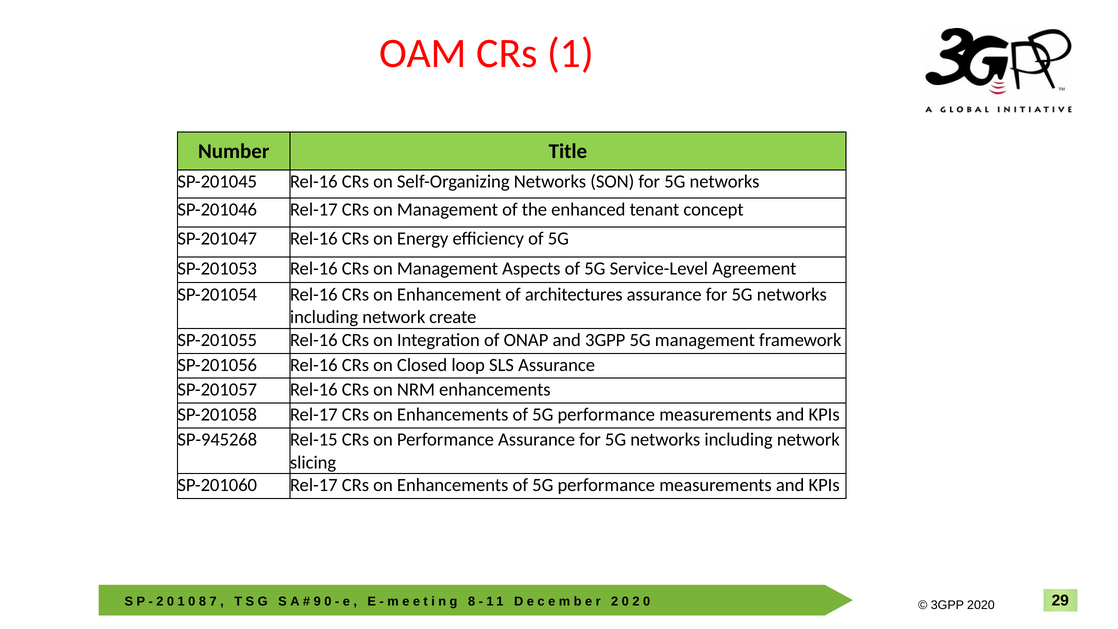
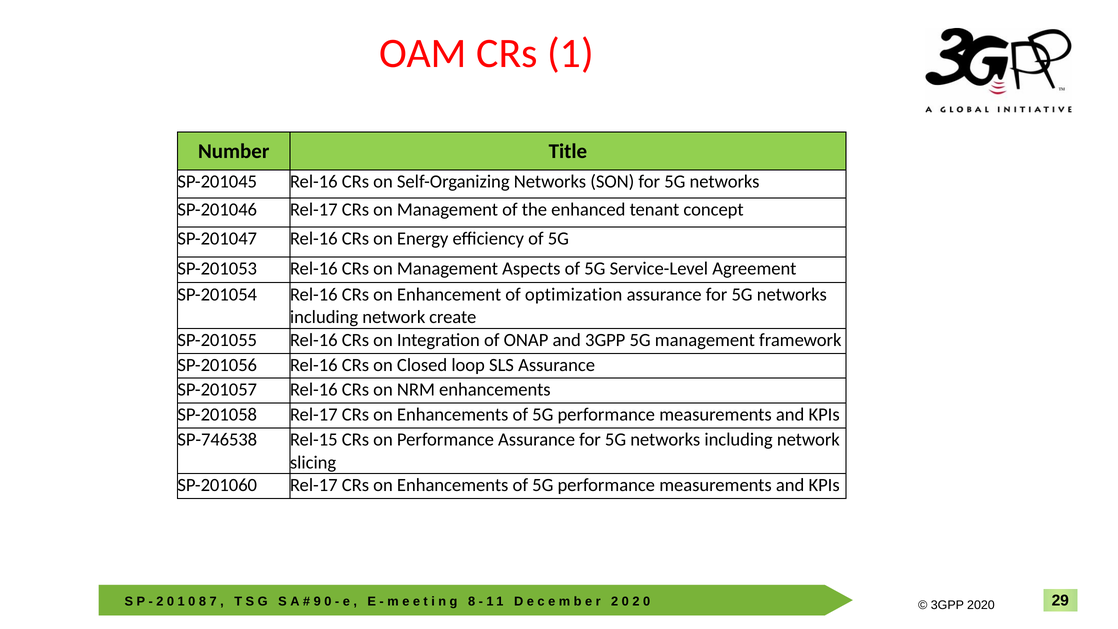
architectures: architectures -> optimization
SP-945268: SP-945268 -> SP-746538
